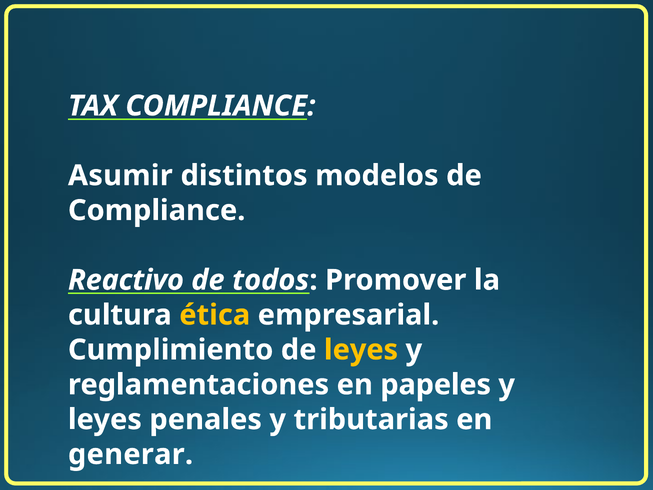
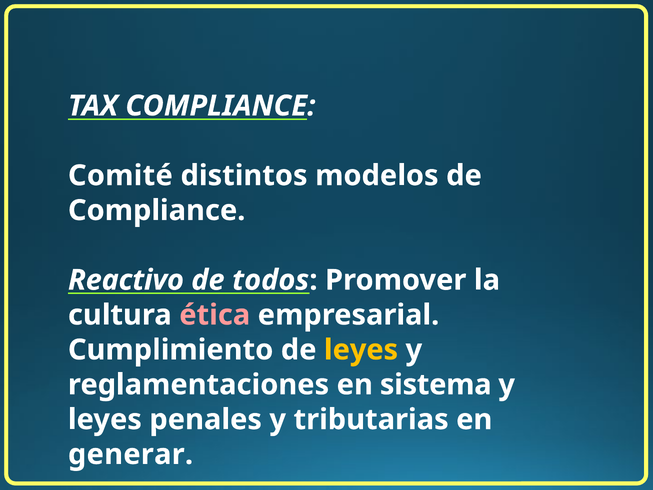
Asumir: Asumir -> Comité
ética colour: yellow -> pink
papeles: papeles -> sistema
